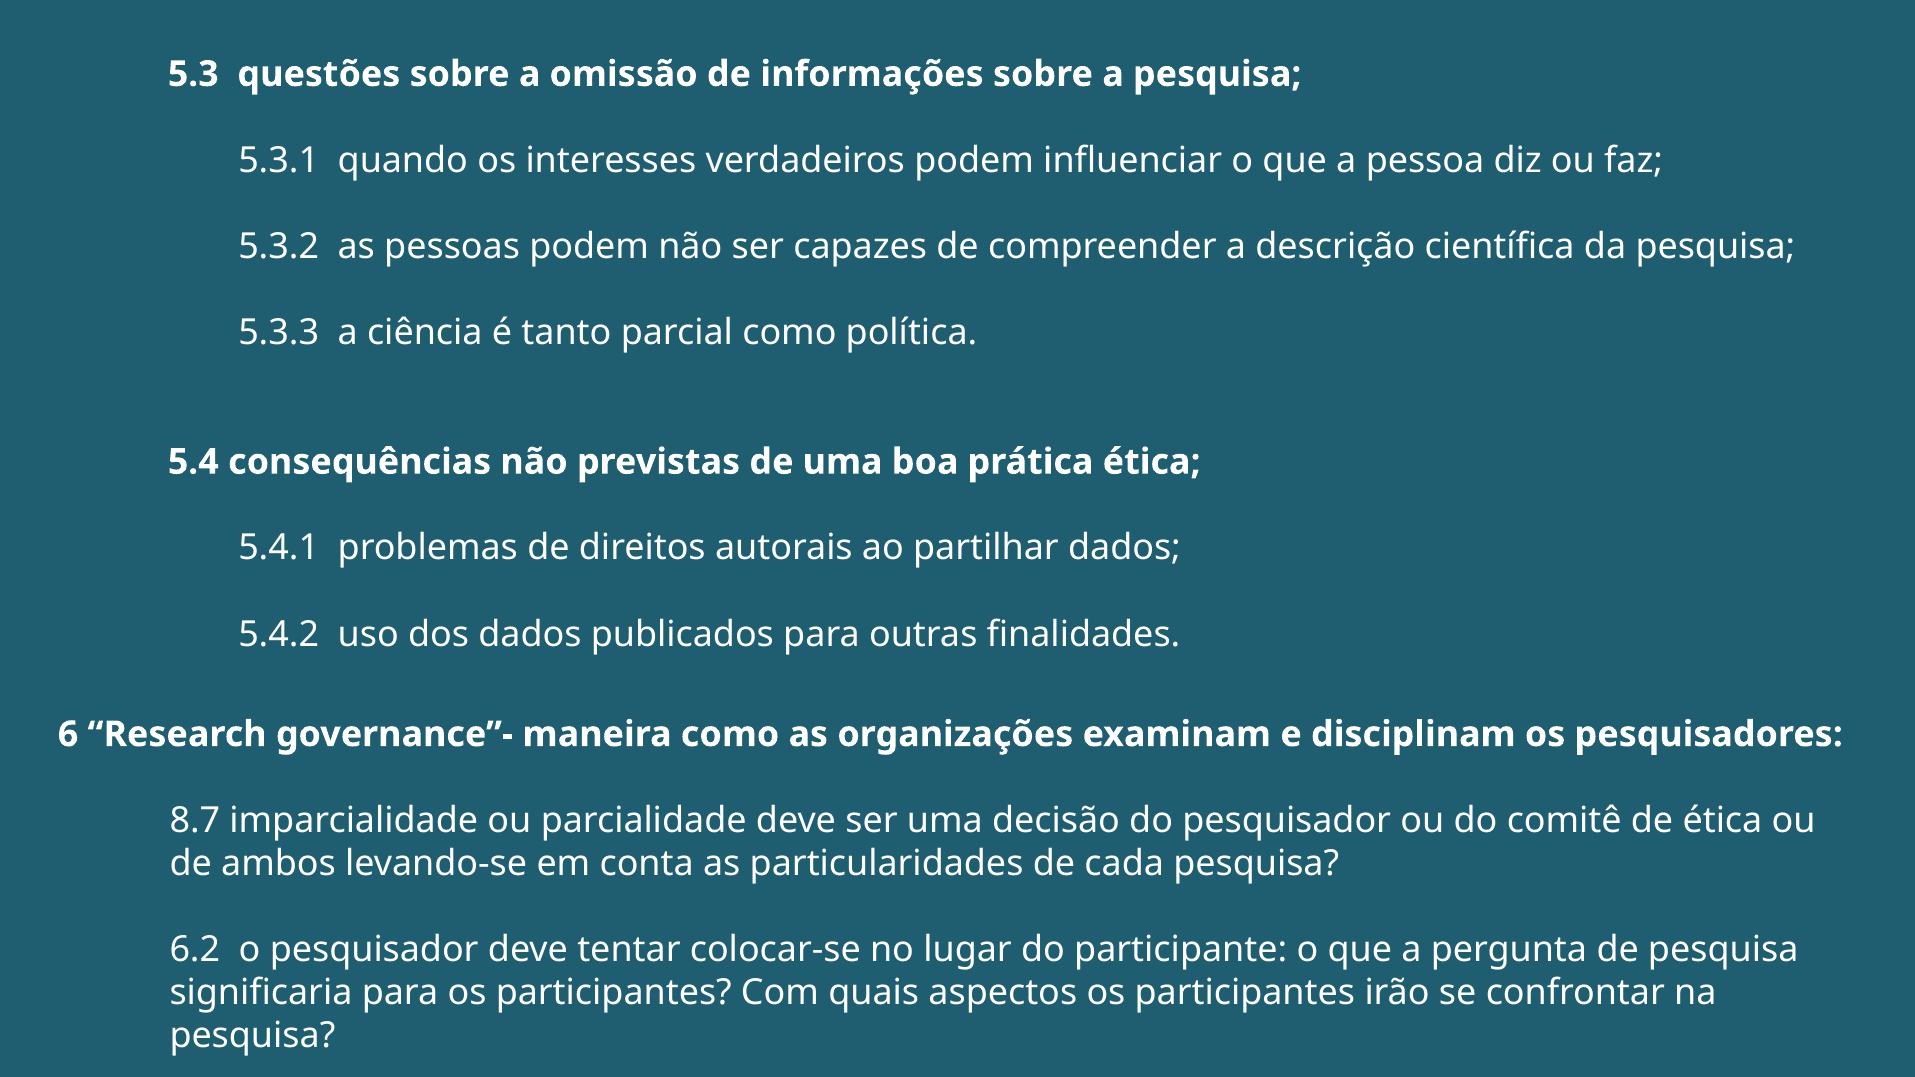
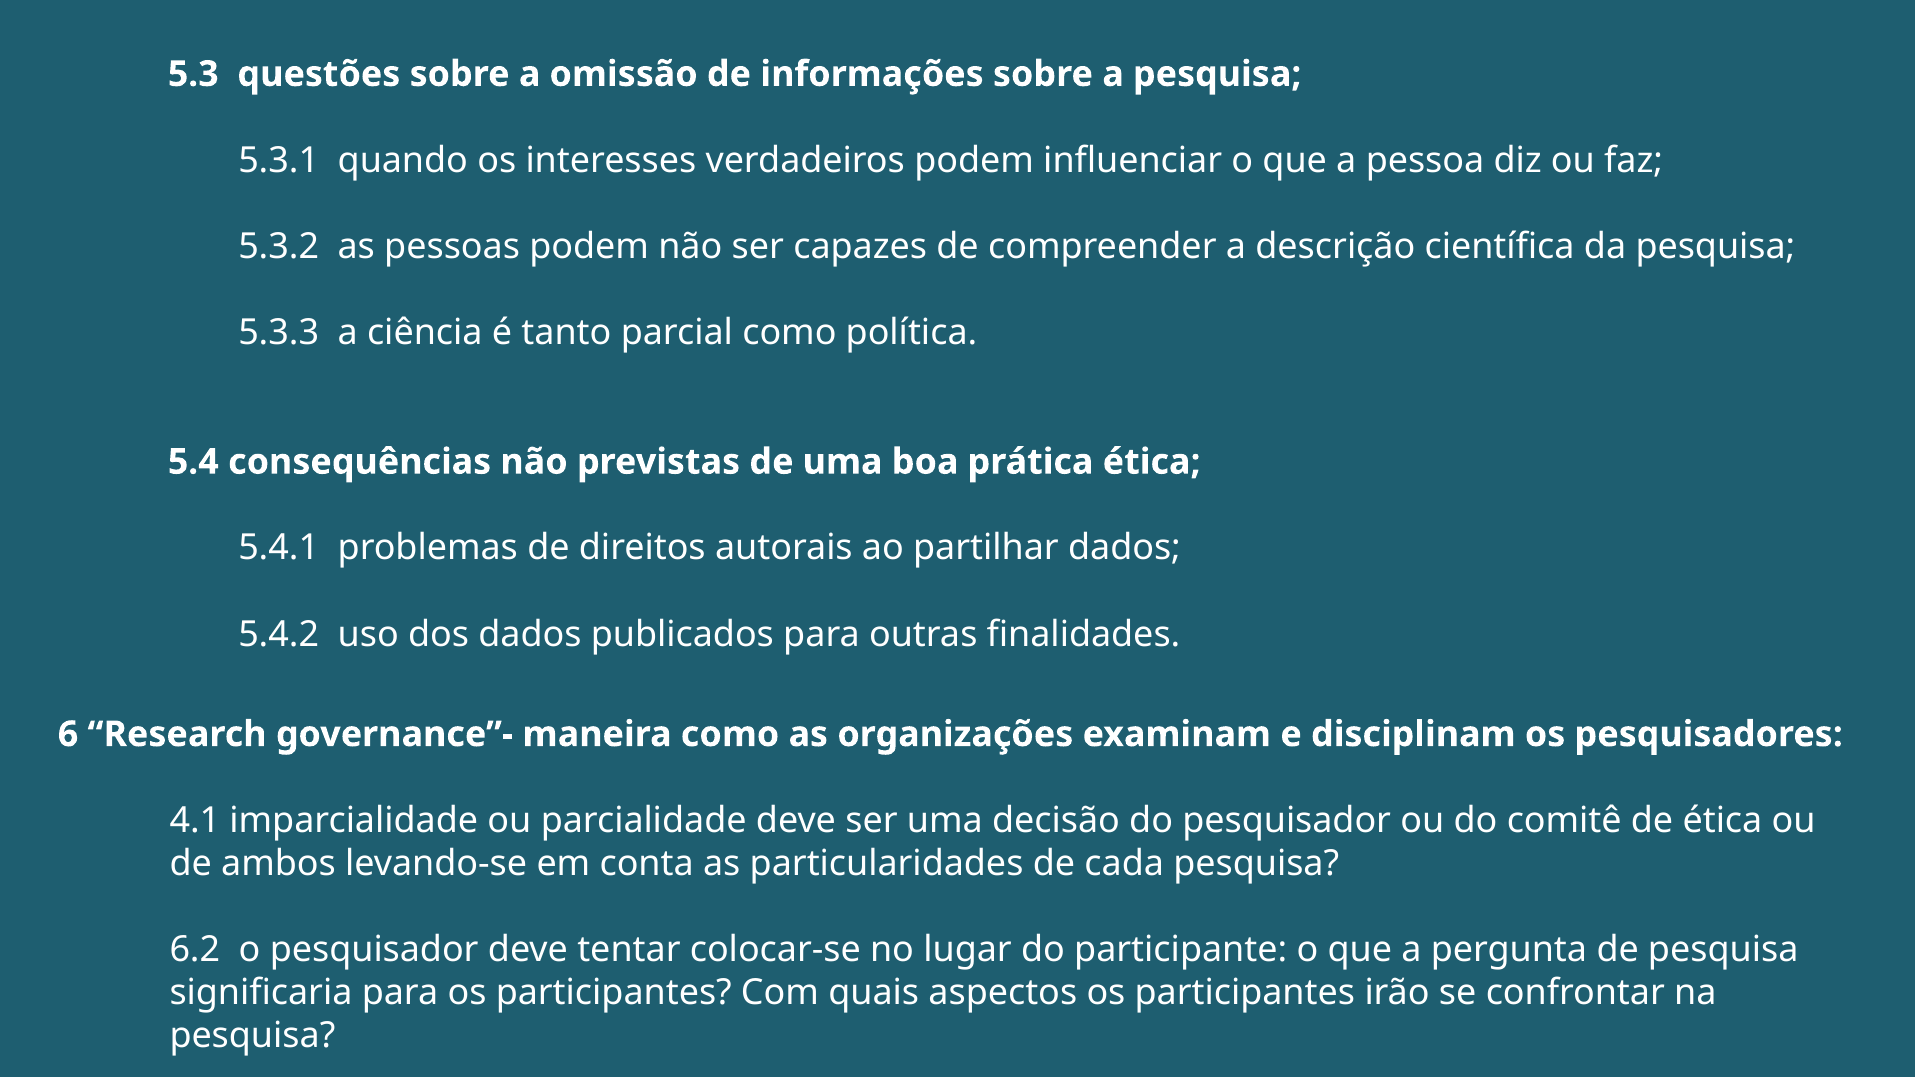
8.7: 8.7 -> 4.1
